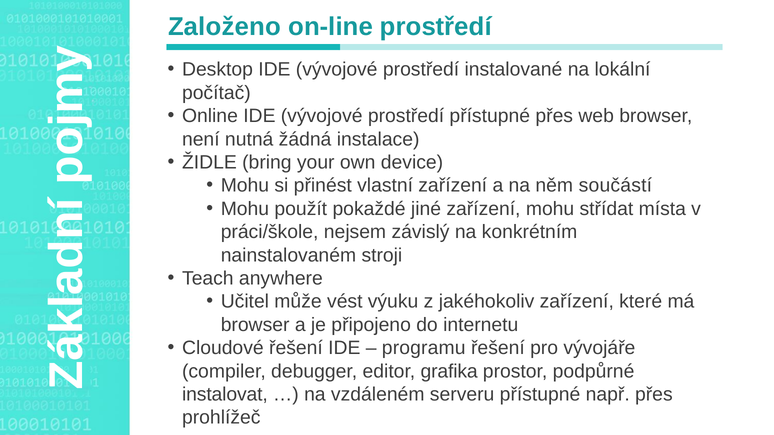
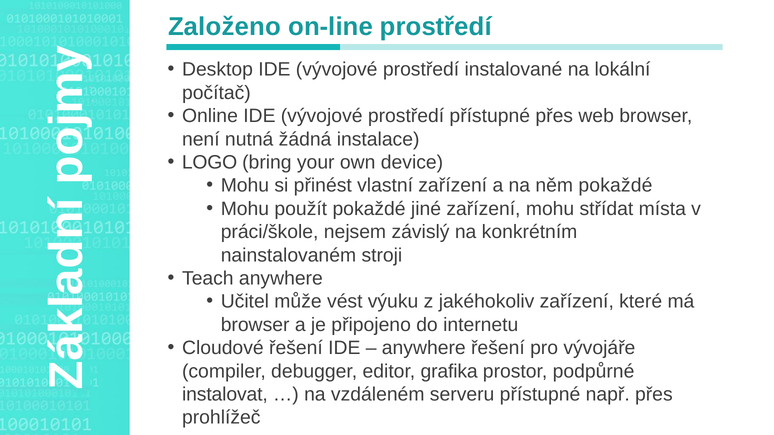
ŽIDLE: ŽIDLE -> LOGO
něm součástí: součástí -> pokaždé
programu at (424, 348): programu -> anywhere
